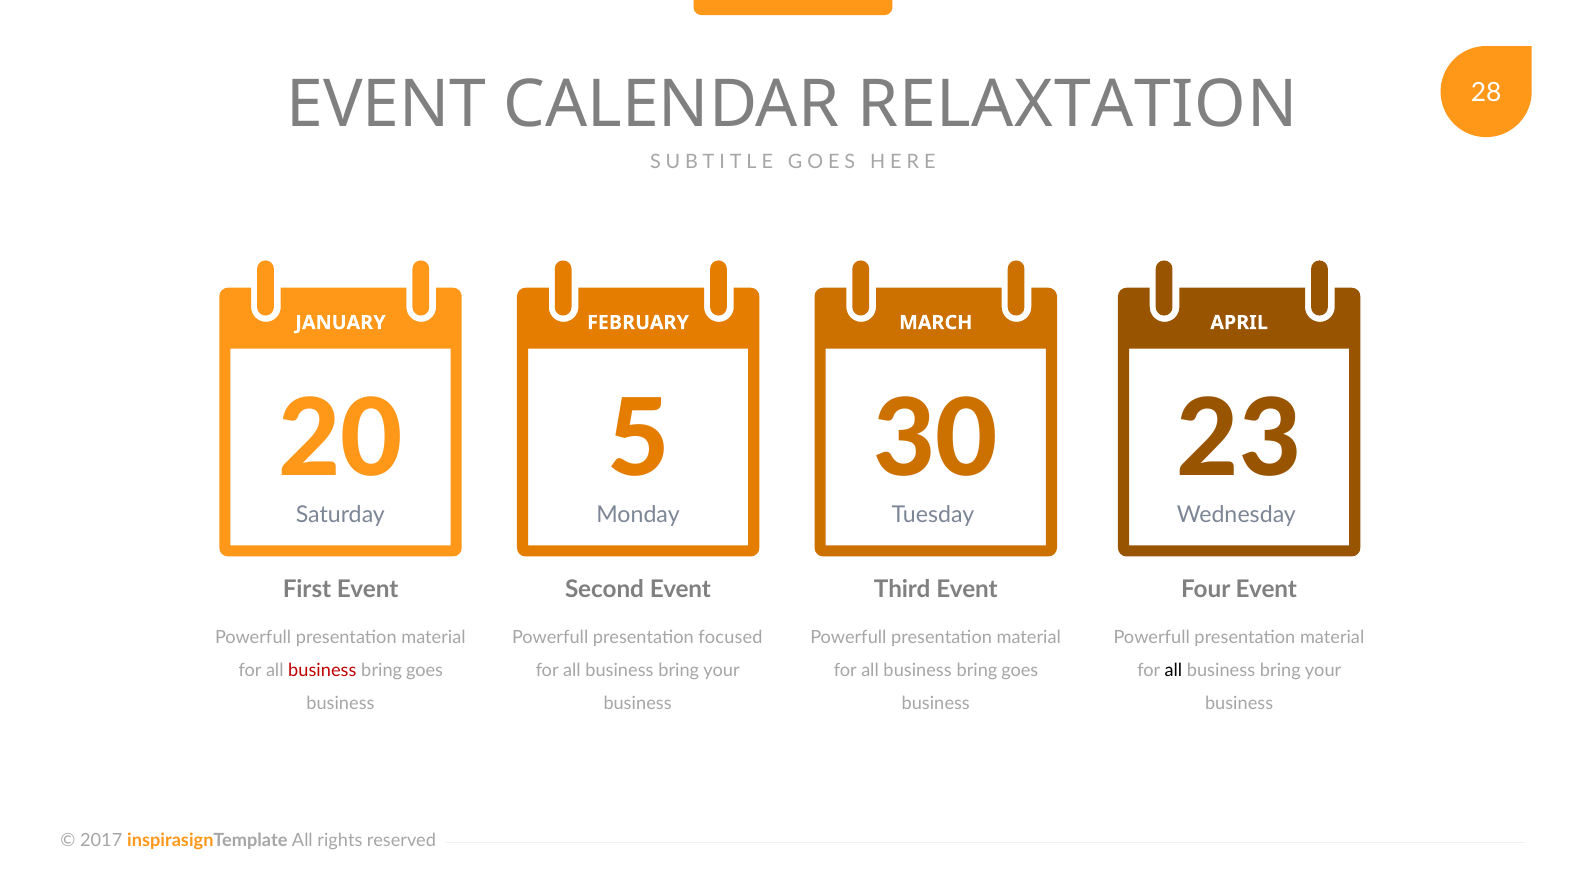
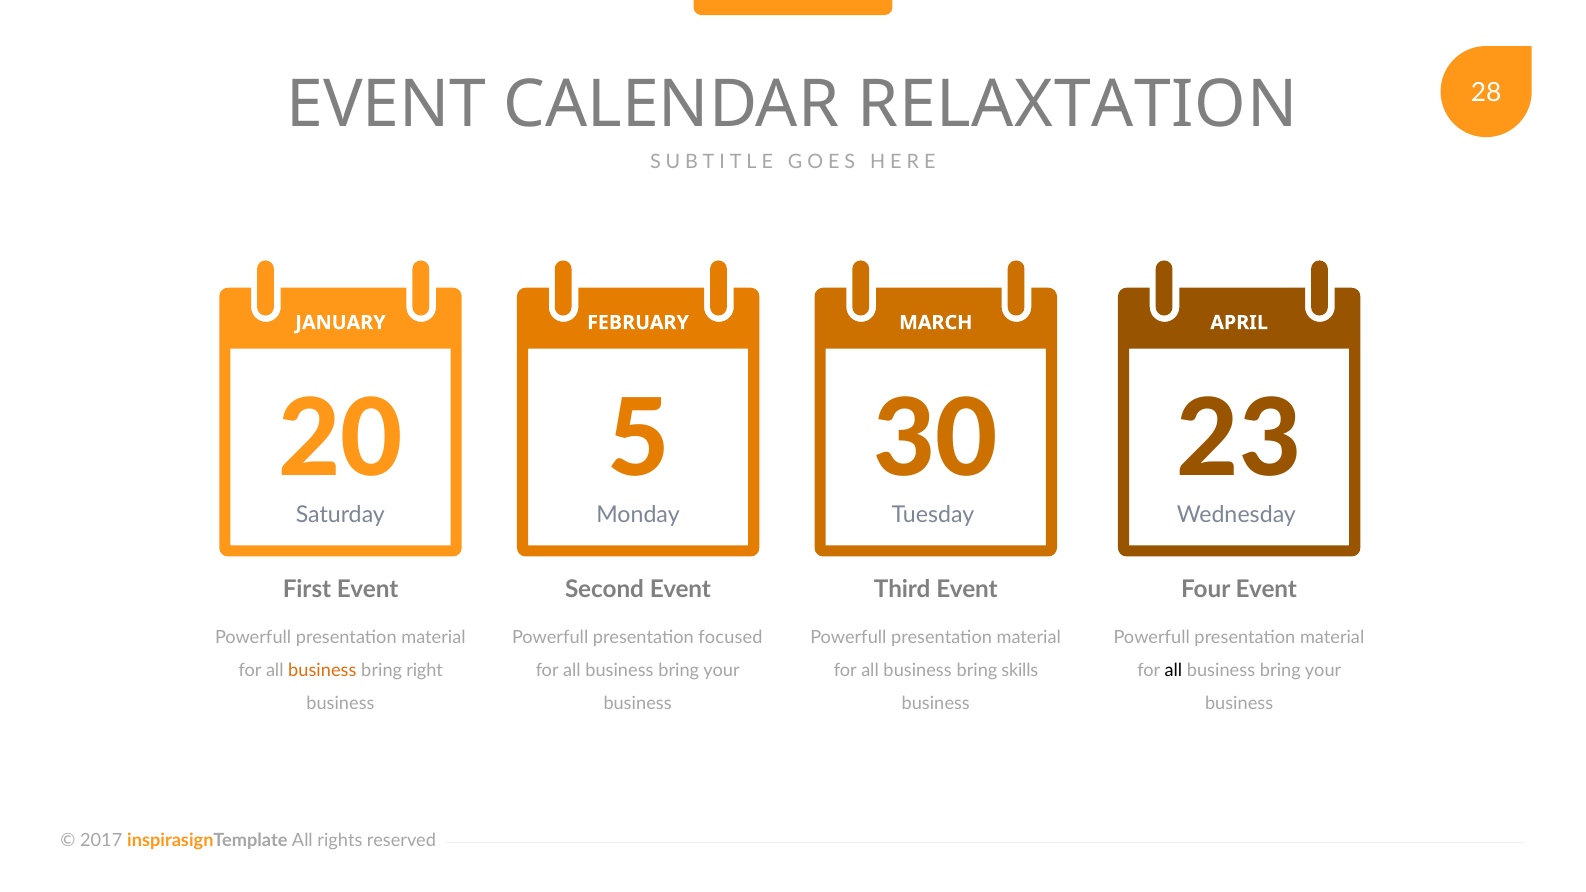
business at (322, 670) colour: red -> orange
goes at (425, 670): goes -> right
goes at (1020, 670): goes -> skills
